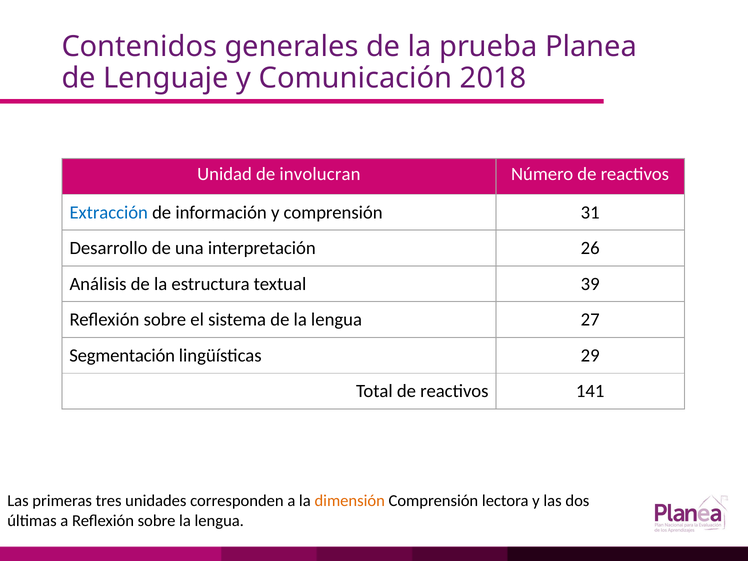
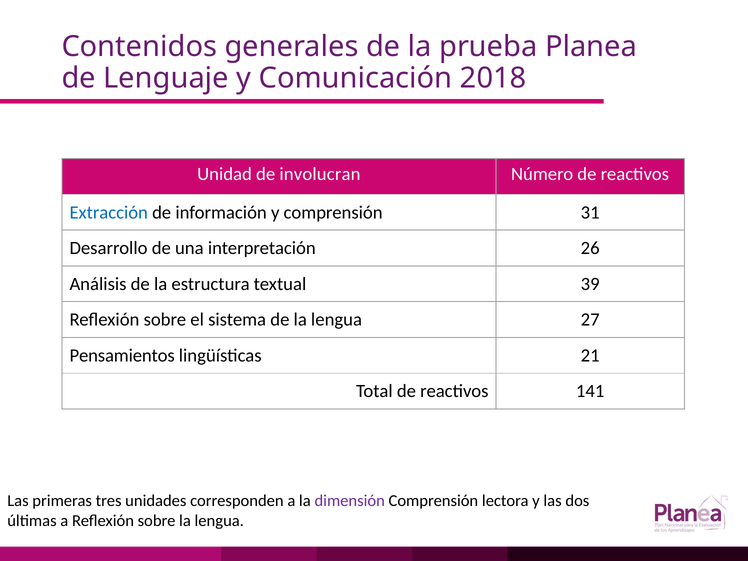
Segmentación: Segmentación -> Pensamientos
29: 29 -> 21
dimensión colour: orange -> purple
